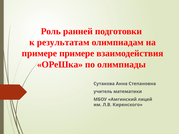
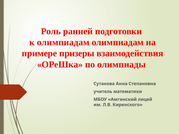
к результатам: результатам -> олимпиадам
примере примере: примере -> призеры
